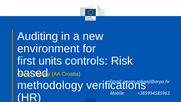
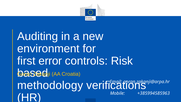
units: units -> error
